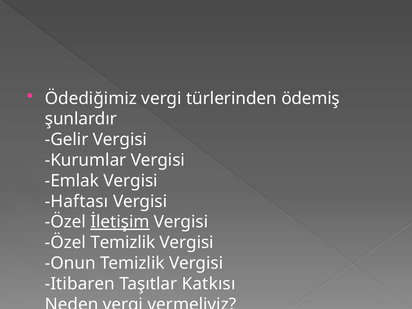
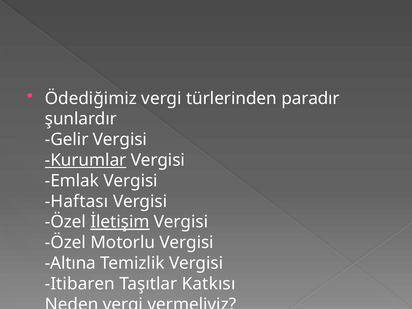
ödemiş: ödemiş -> paradır
Kurumlar underline: none -> present
Özel Temizlik: Temizlik -> Motorlu
Onun: Onun -> Altına
